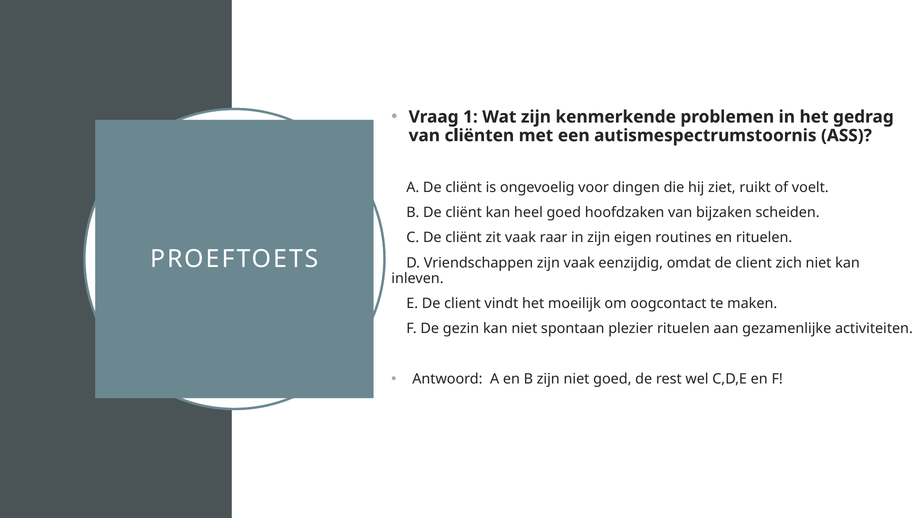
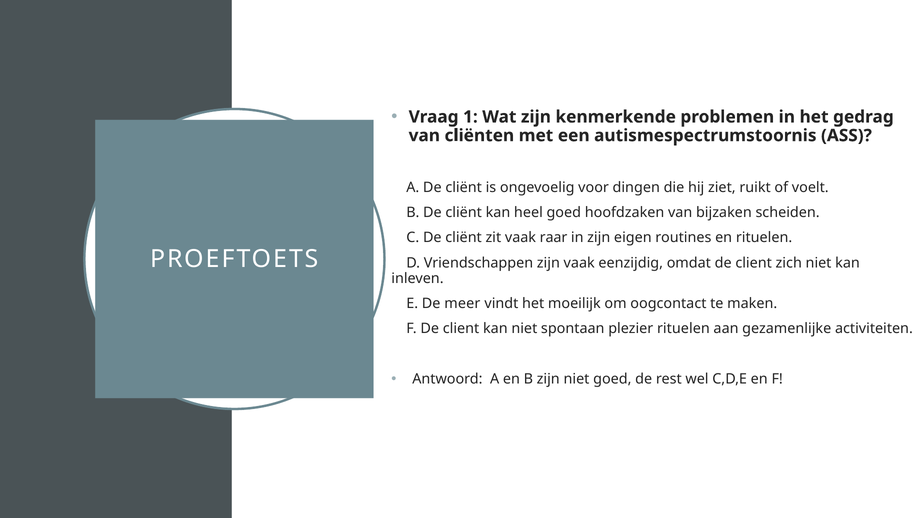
E De client: client -> meer
F De gezin: gezin -> client
